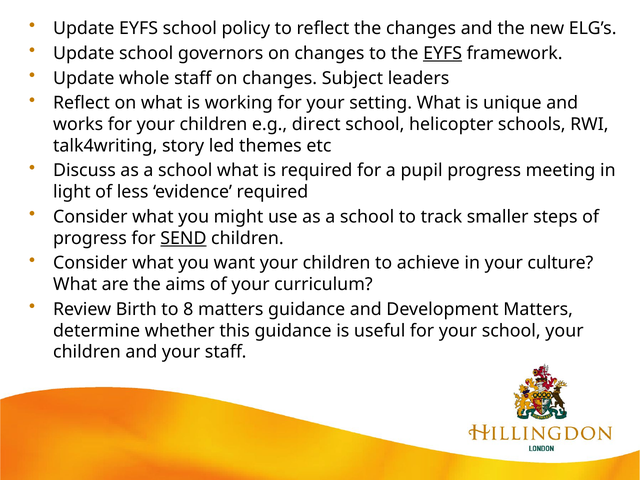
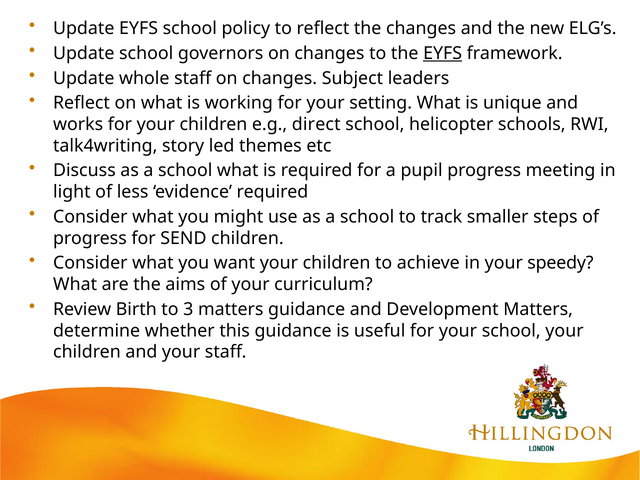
SEND underline: present -> none
culture: culture -> speedy
8: 8 -> 3
